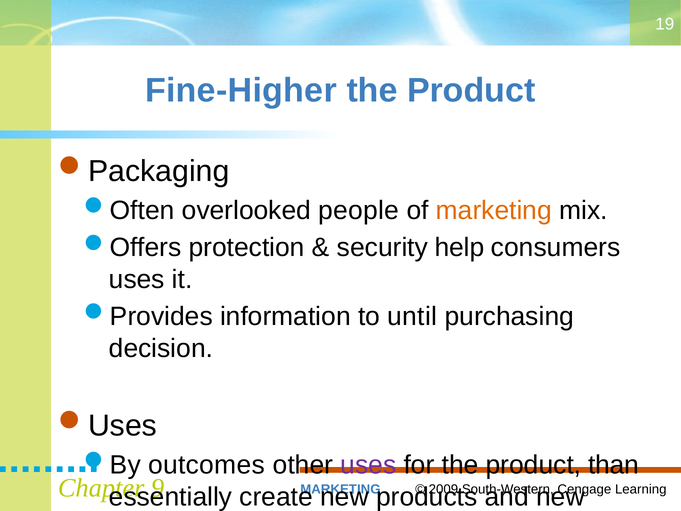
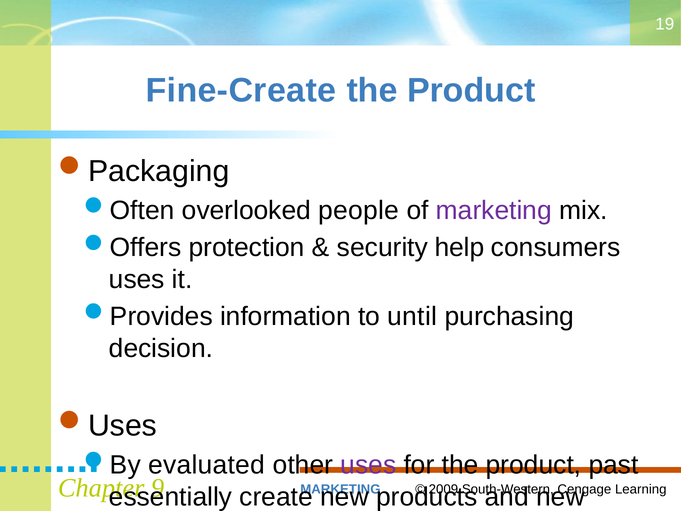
Fine-Higher: Fine-Higher -> Fine-Create
marketing at (494, 210) colour: orange -> purple
outcomes: outcomes -> evaluated
than: than -> past
